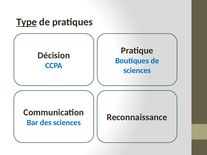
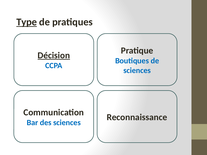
Décision underline: none -> present
